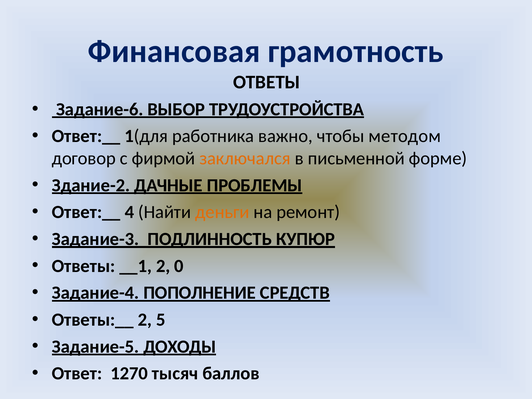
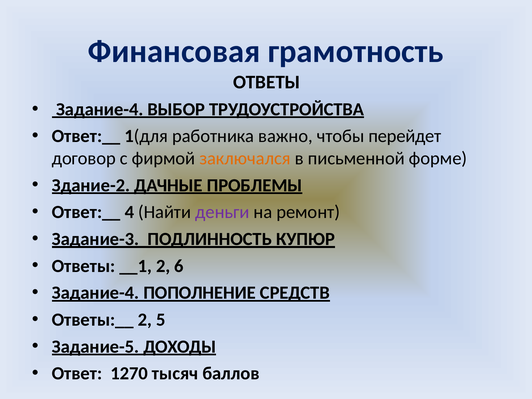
Задание-6 at (100, 109): Задание-6 -> Задание-4
методом: методом -> перейдет
деньги colour: orange -> purple
0: 0 -> 6
